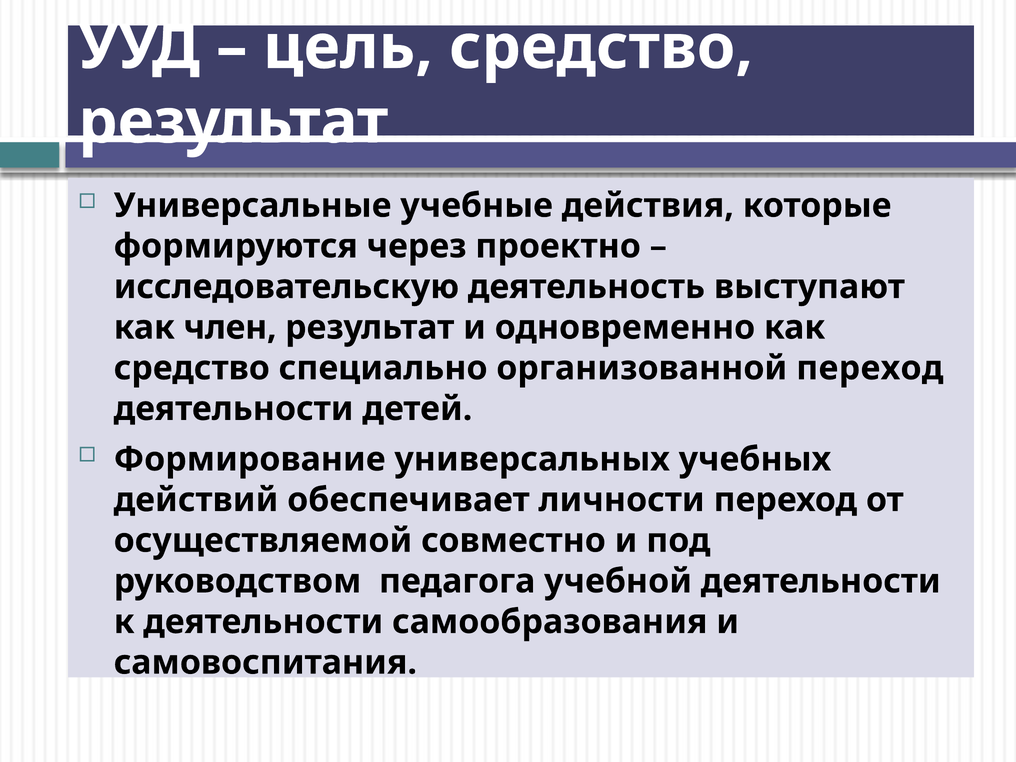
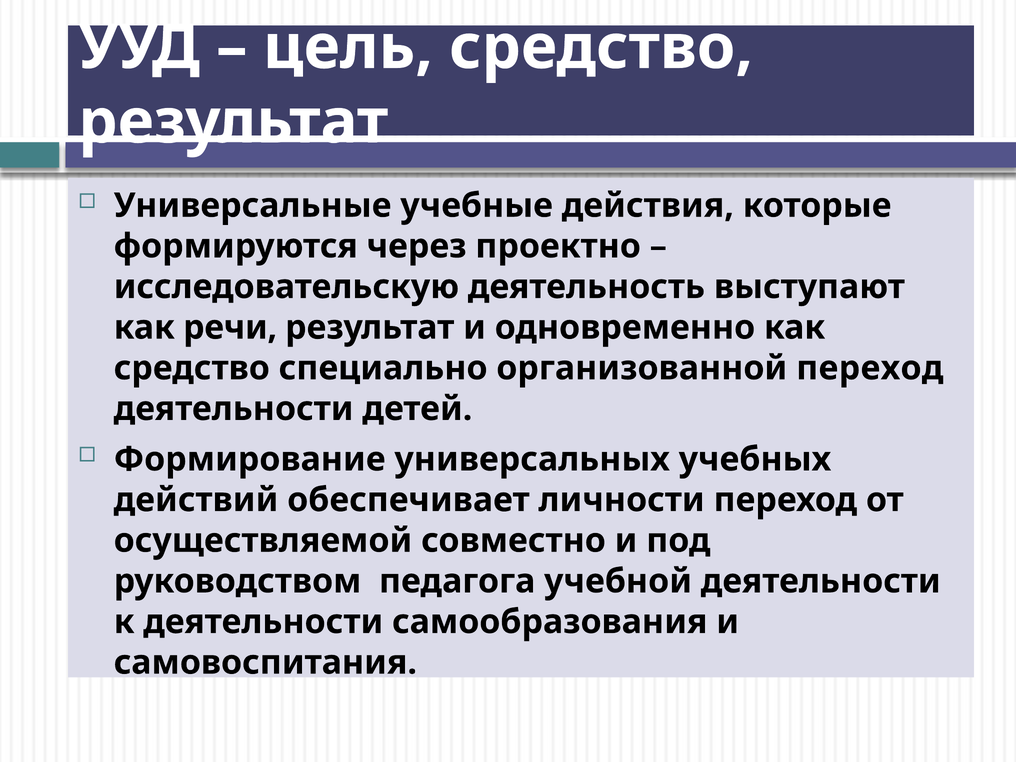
член: член -> речи
